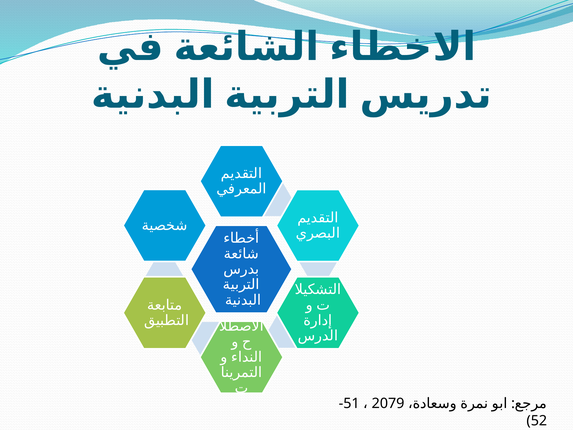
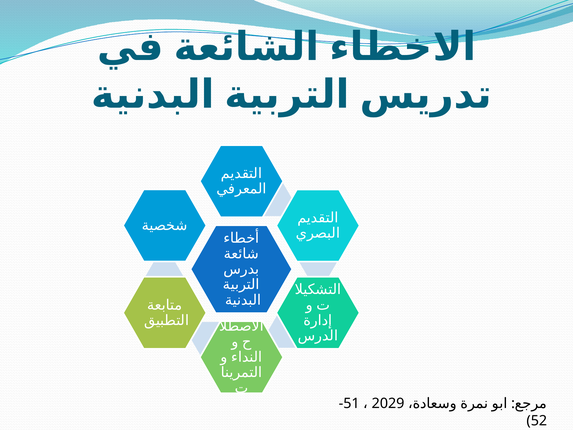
2079: 2079 -> 2029
